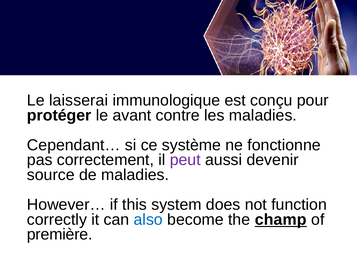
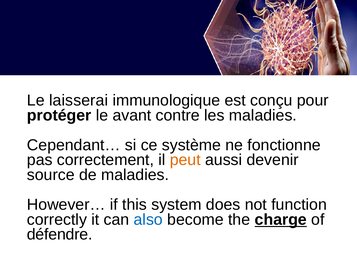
peut colour: purple -> orange
champ: champ -> charge
première: première -> défendre
